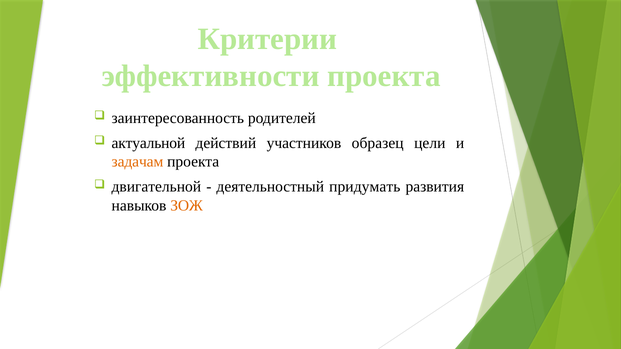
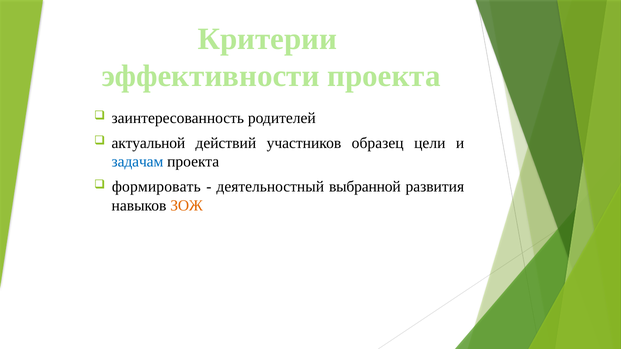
задачам colour: orange -> blue
двигательной: двигательной -> формировать
придумать: придумать -> выбранной
